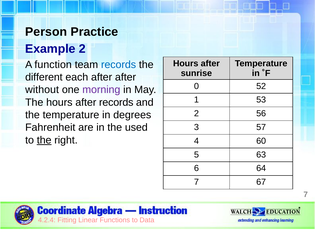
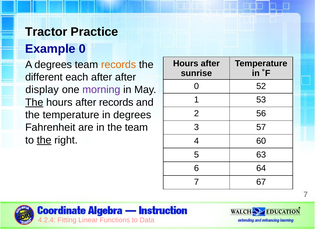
Person: Person -> Tractor
Example 2: 2 -> 0
A function: function -> degrees
records at (119, 65) colour: blue -> orange
without: without -> display
The at (34, 102) underline: none -> present
the used: used -> team
